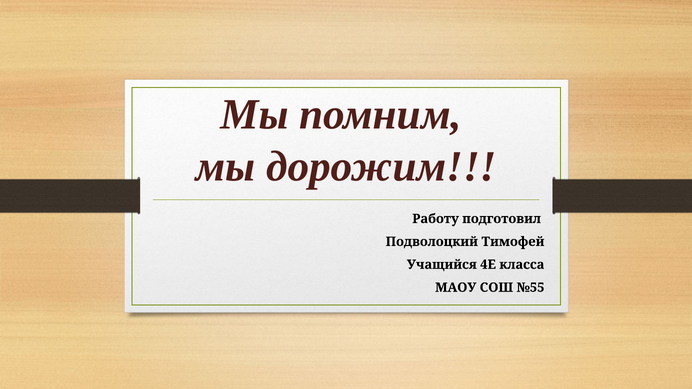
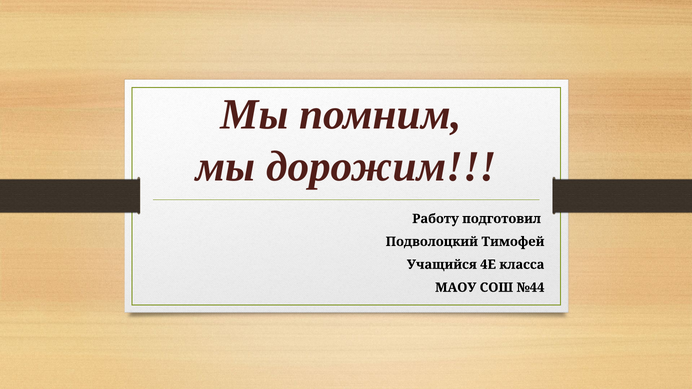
№55: №55 -> №44
